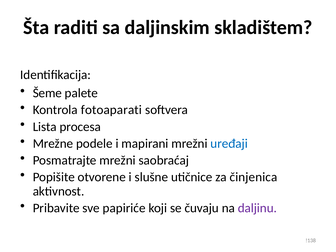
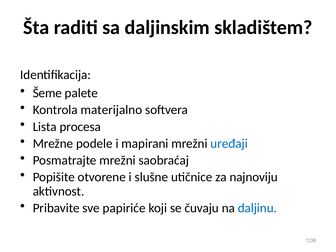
fotoaparati: fotoaparati -> materijalno
činjenica: činjenica -> najnoviju
daljinu colour: purple -> blue
